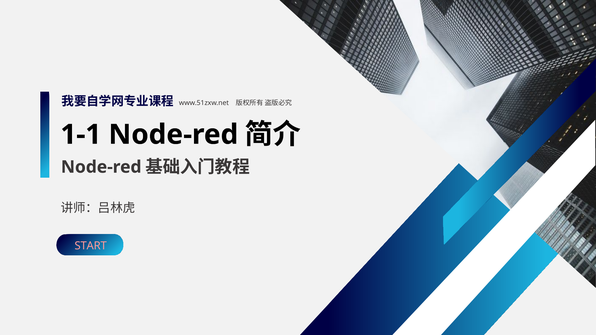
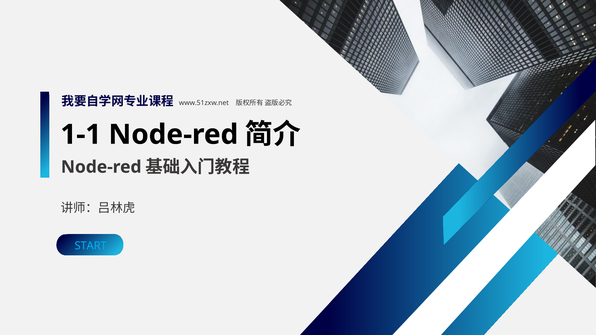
START colour: pink -> light blue
